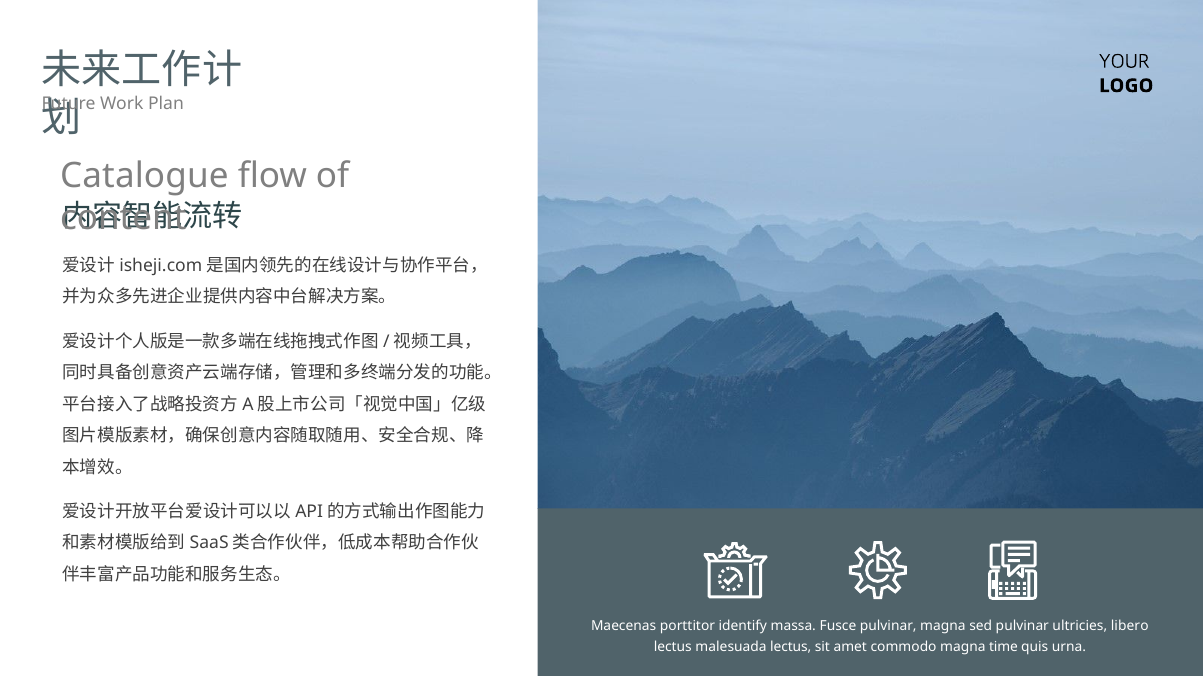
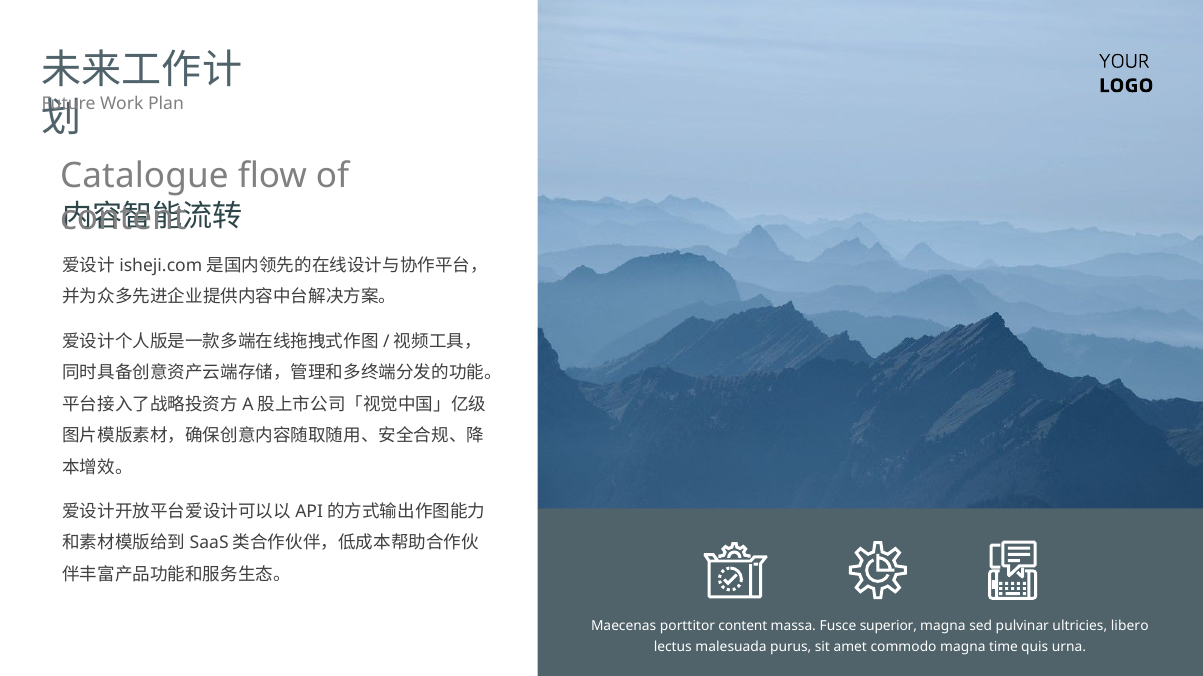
porttitor identify: identify -> content
Fusce pulvinar: pulvinar -> superior
malesuada lectus: lectus -> purus
